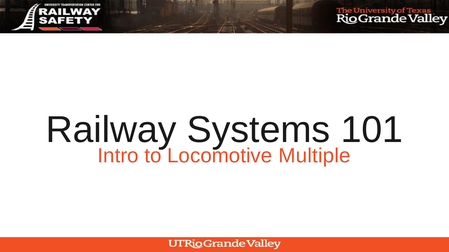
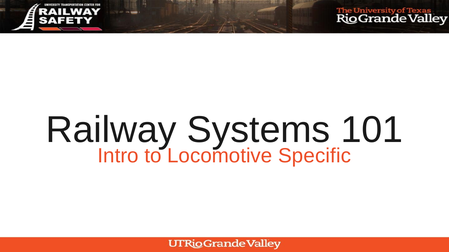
Multiple: Multiple -> Specific
